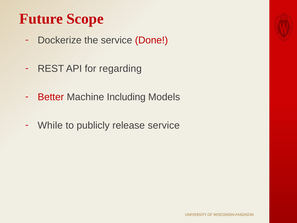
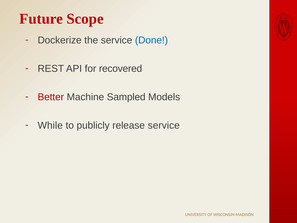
Done colour: red -> blue
regarding: regarding -> recovered
Including: Including -> Sampled
